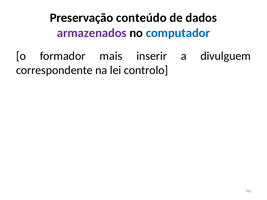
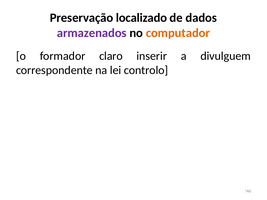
conteúdo: conteúdo -> localizado
computador colour: blue -> orange
mais: mais -> claro
